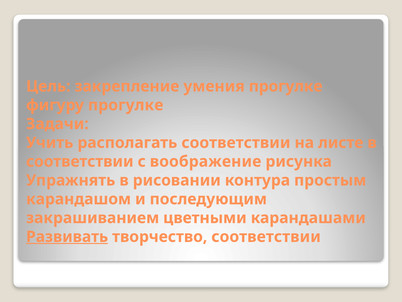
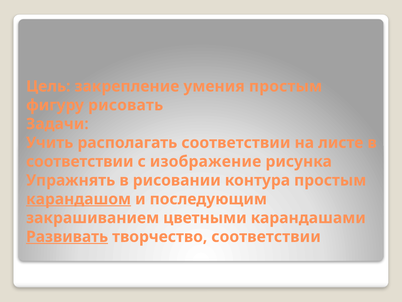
умения прогулке: прогулке -> простым
фигуру прогулке: прогулке -> рисовать
воображение: воображение -> изображение
карандашом underline: none -> present
